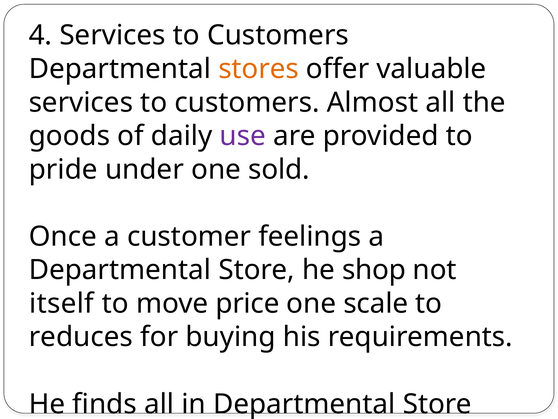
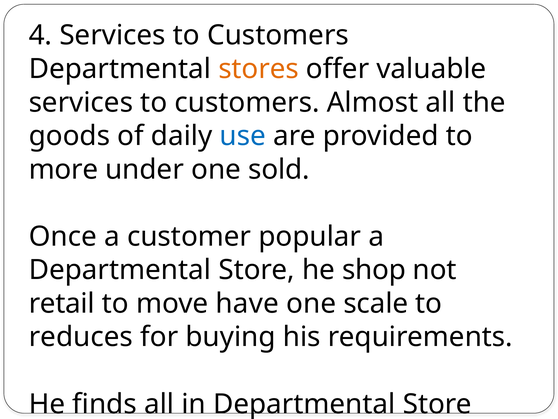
use colour: purple -> blue
pride: pride -> more
feelings: feelings -> popular
itself: itself -> retail
price: price -> have
